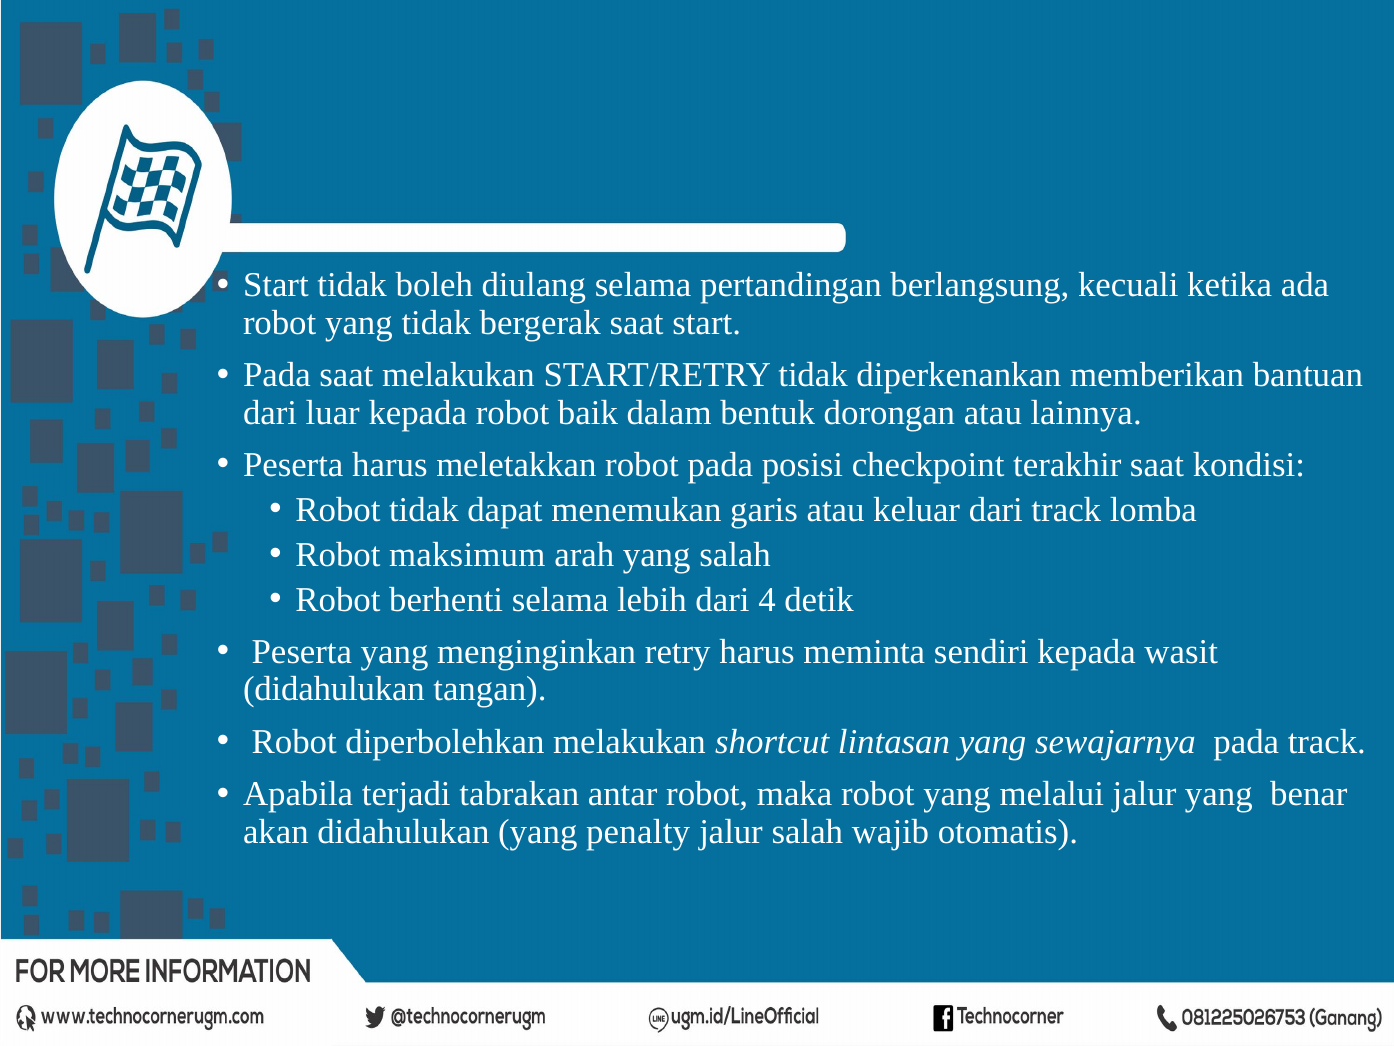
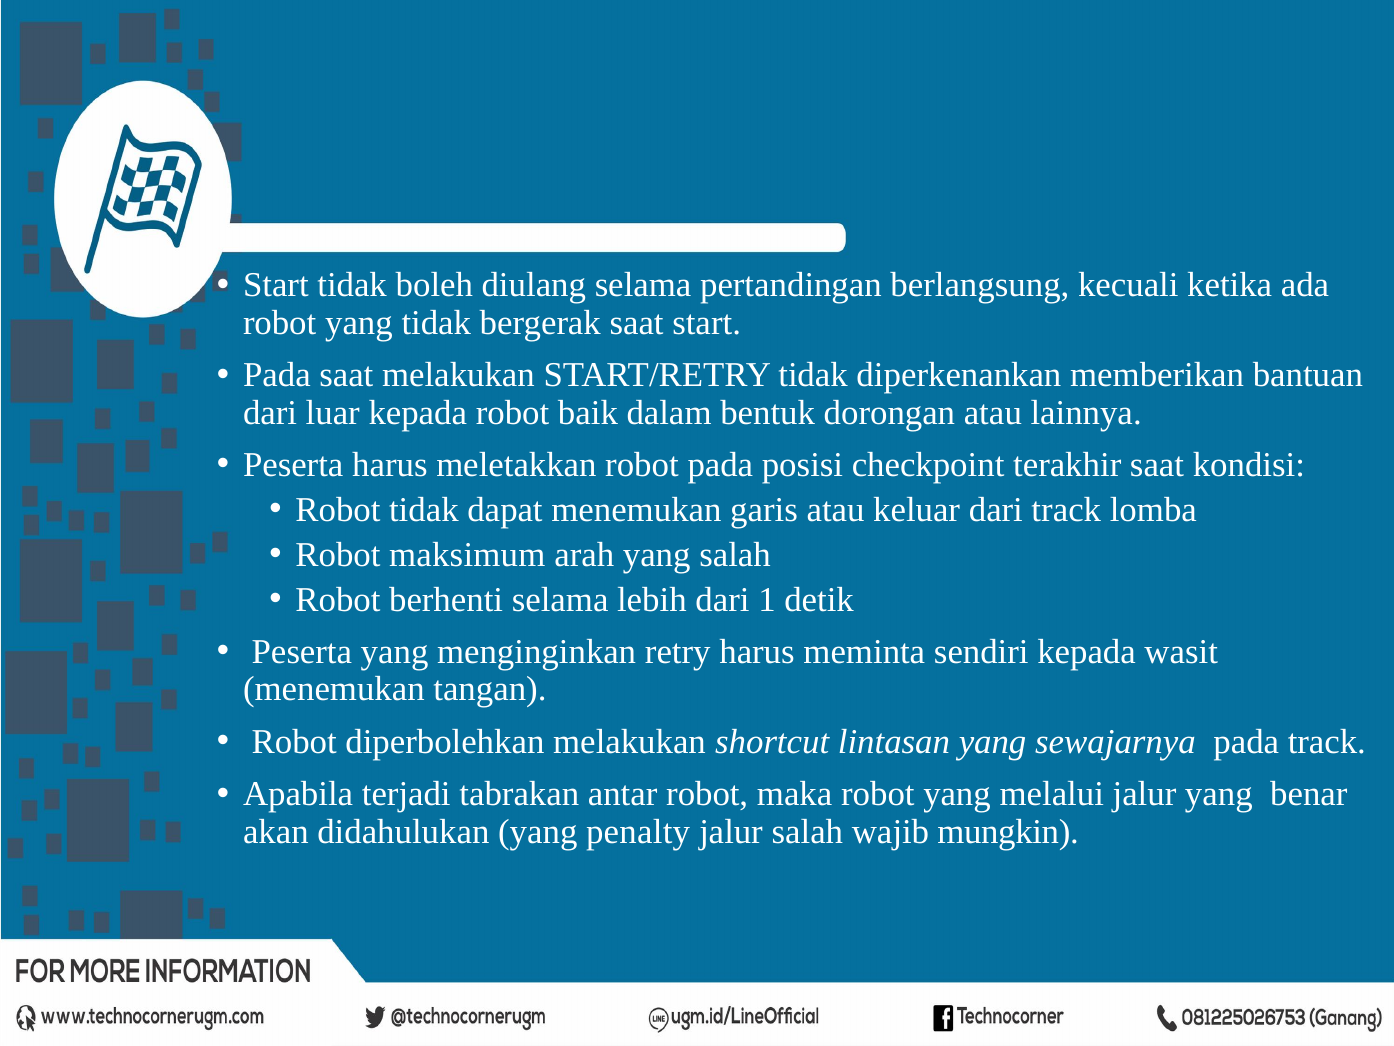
4: 4 -> 1
didahulukan at (334, 689): didahulukan -> menemukan
otomatis: otomatis -> mungkin
